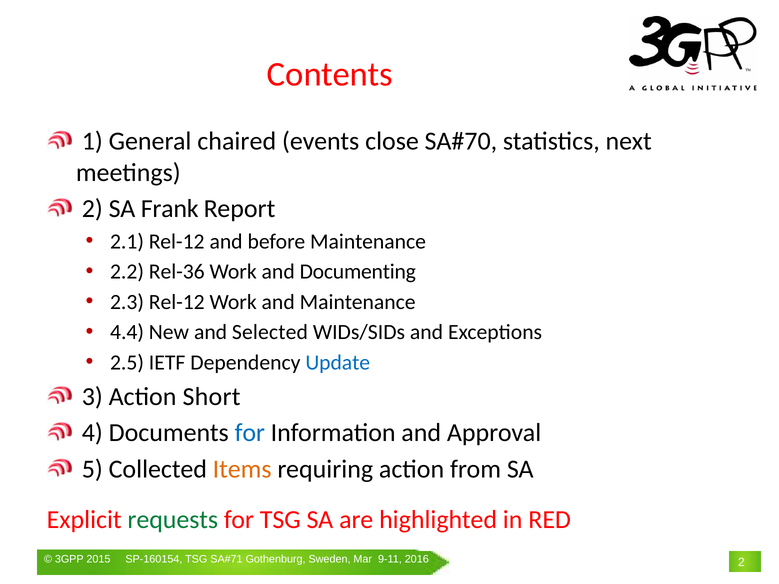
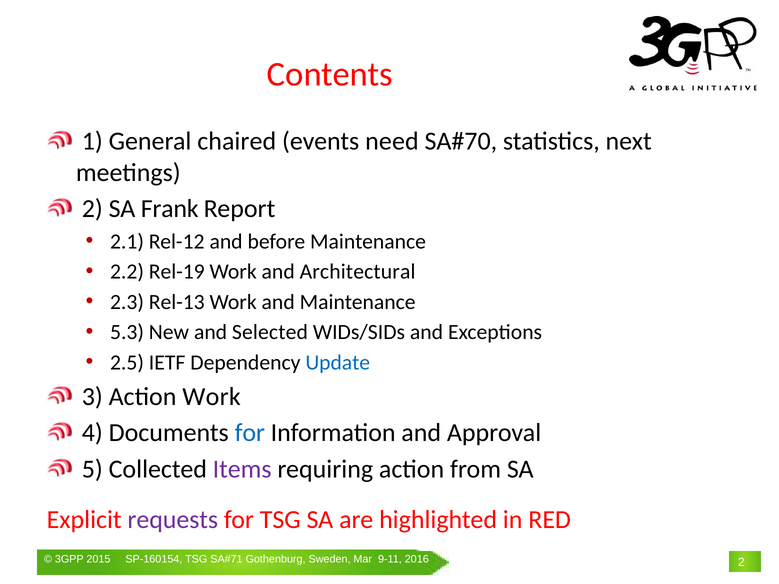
close: close -> need
Rel-36: Rel-36 -> Rel-19
Documenting: Documenting -> Architectural
2.3 Rel-12: Rel-12 -> Rel-13
4.4: 4.4 -> 5.3
Action Short: Short -> Work
Items colour: orange -> purple
requests colour: green -> purple
